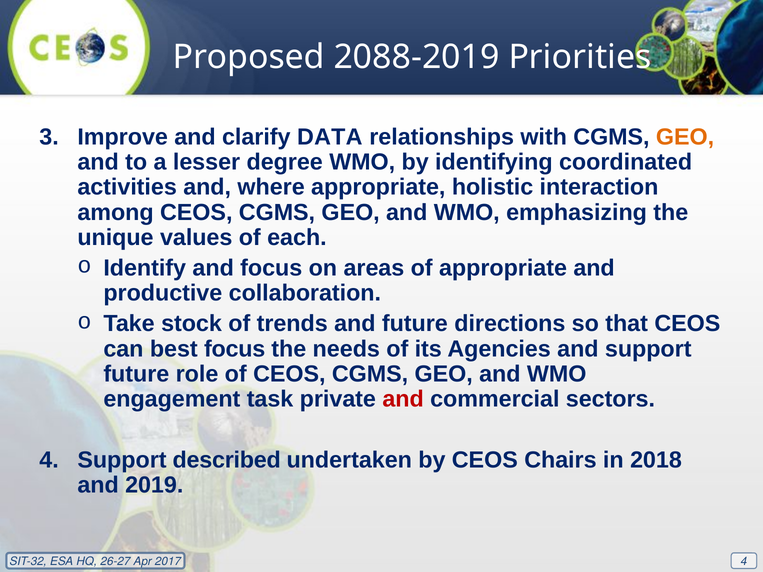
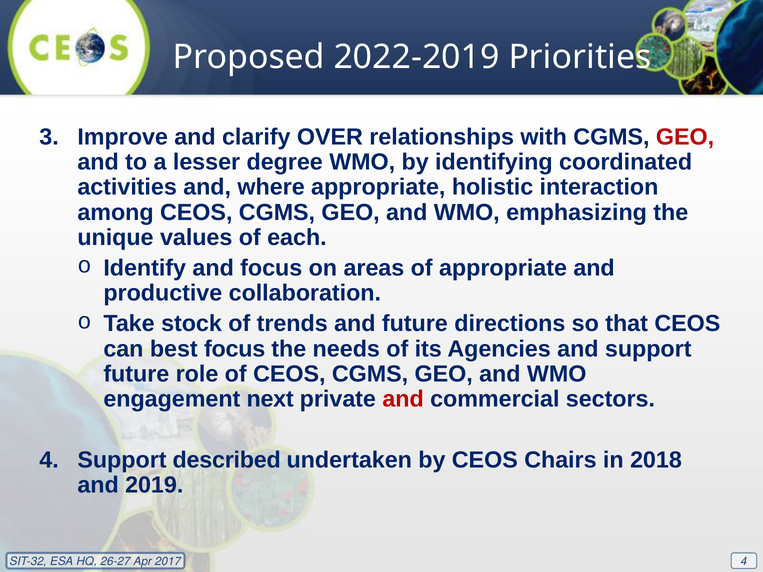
2088-2019: 2088-2019 -> 2022-2019
DATA: DATA -> OVER
GEO at (685, 137) colour: orange -> red
task: task -> next
